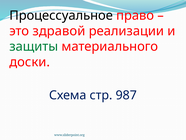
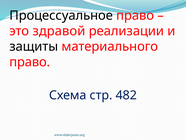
защиты colour: green -> black
доски at (30, 62): доски -> право
987: 987 -> 482
